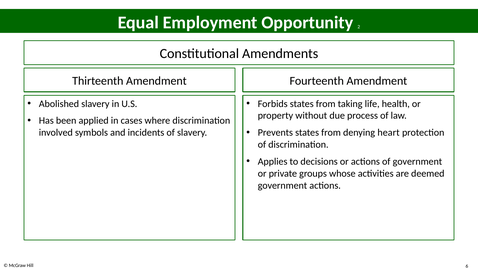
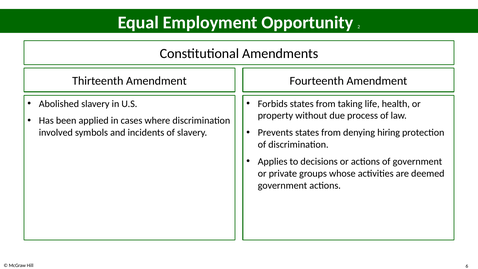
heart: heart -> hiring
